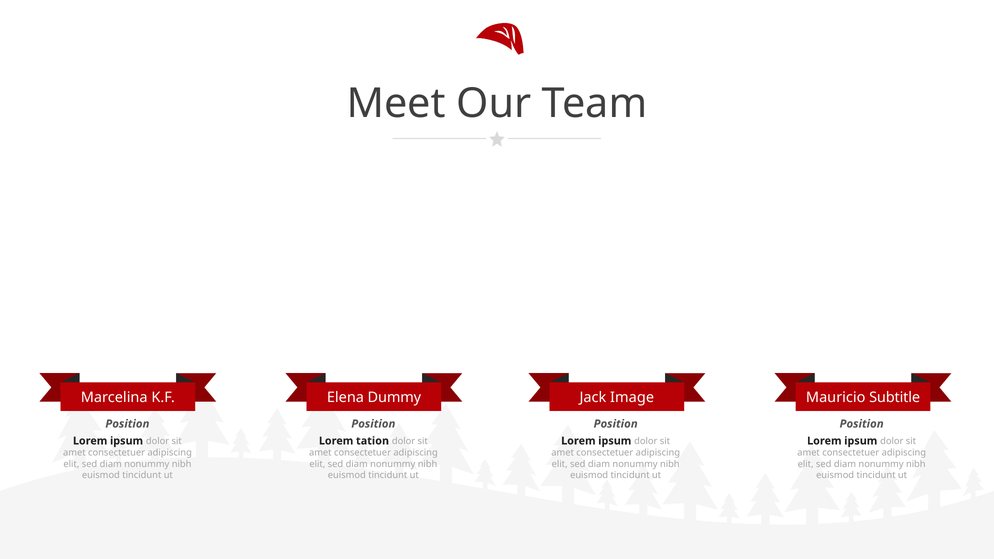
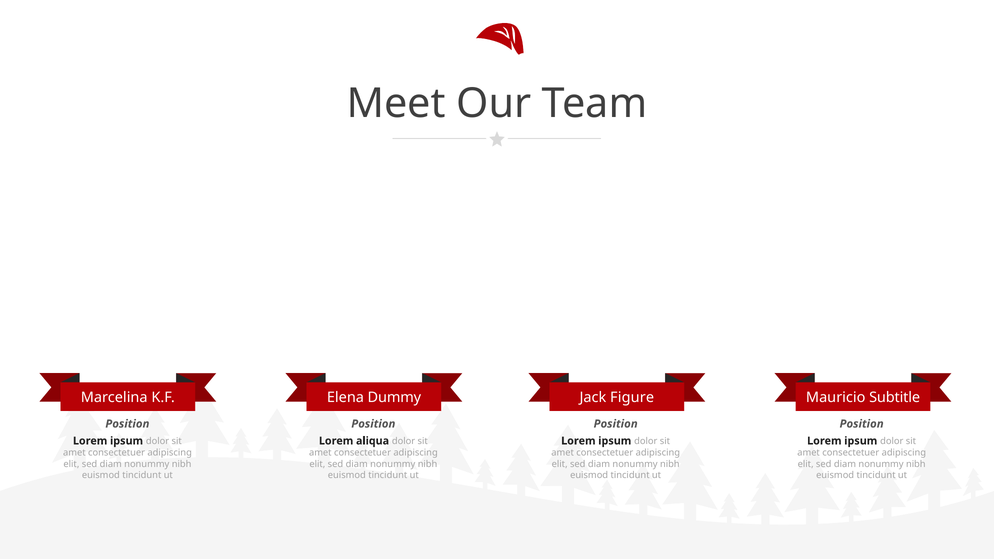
Image: Image -> Figure
tation: tation -> aliqua
